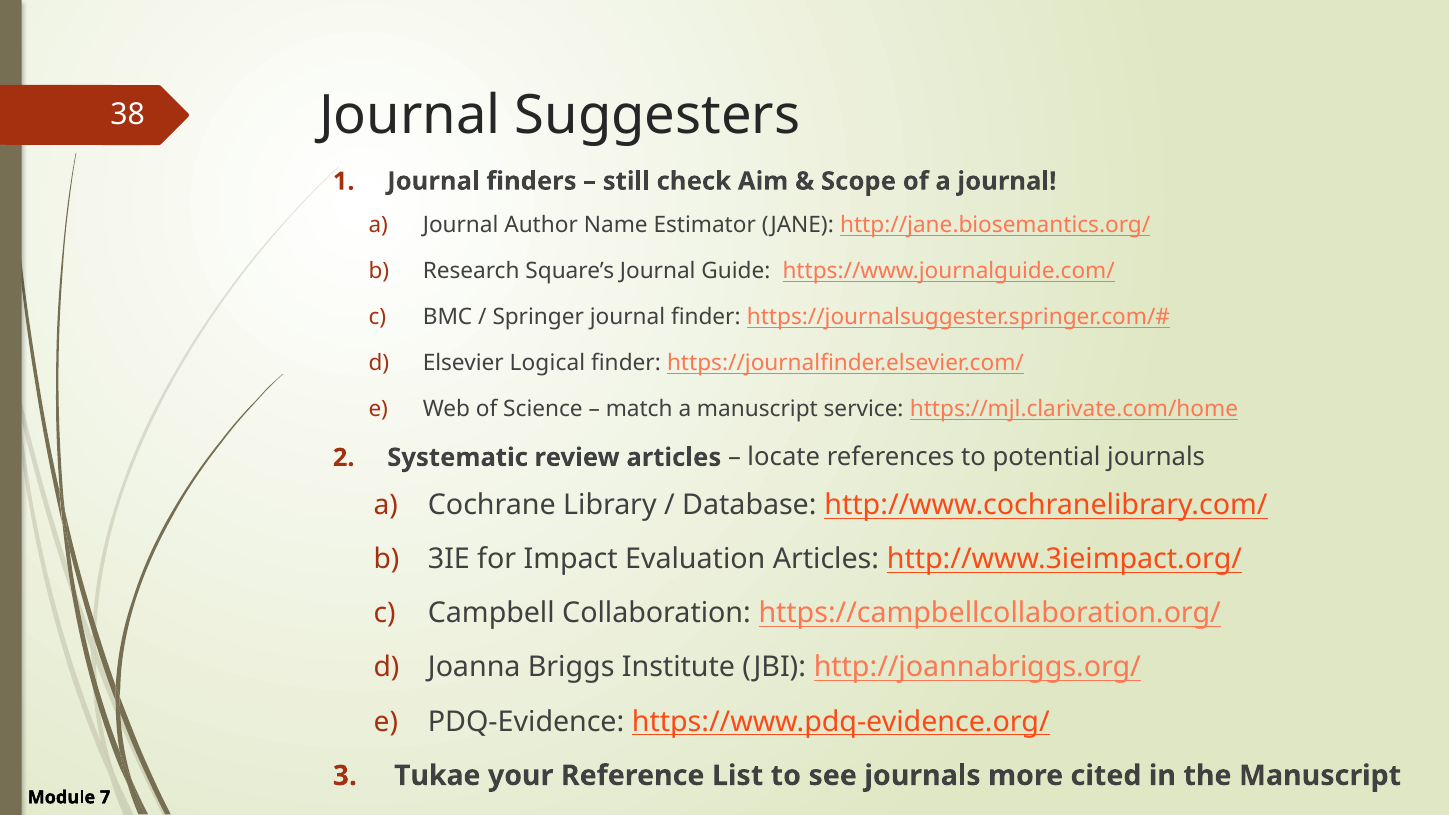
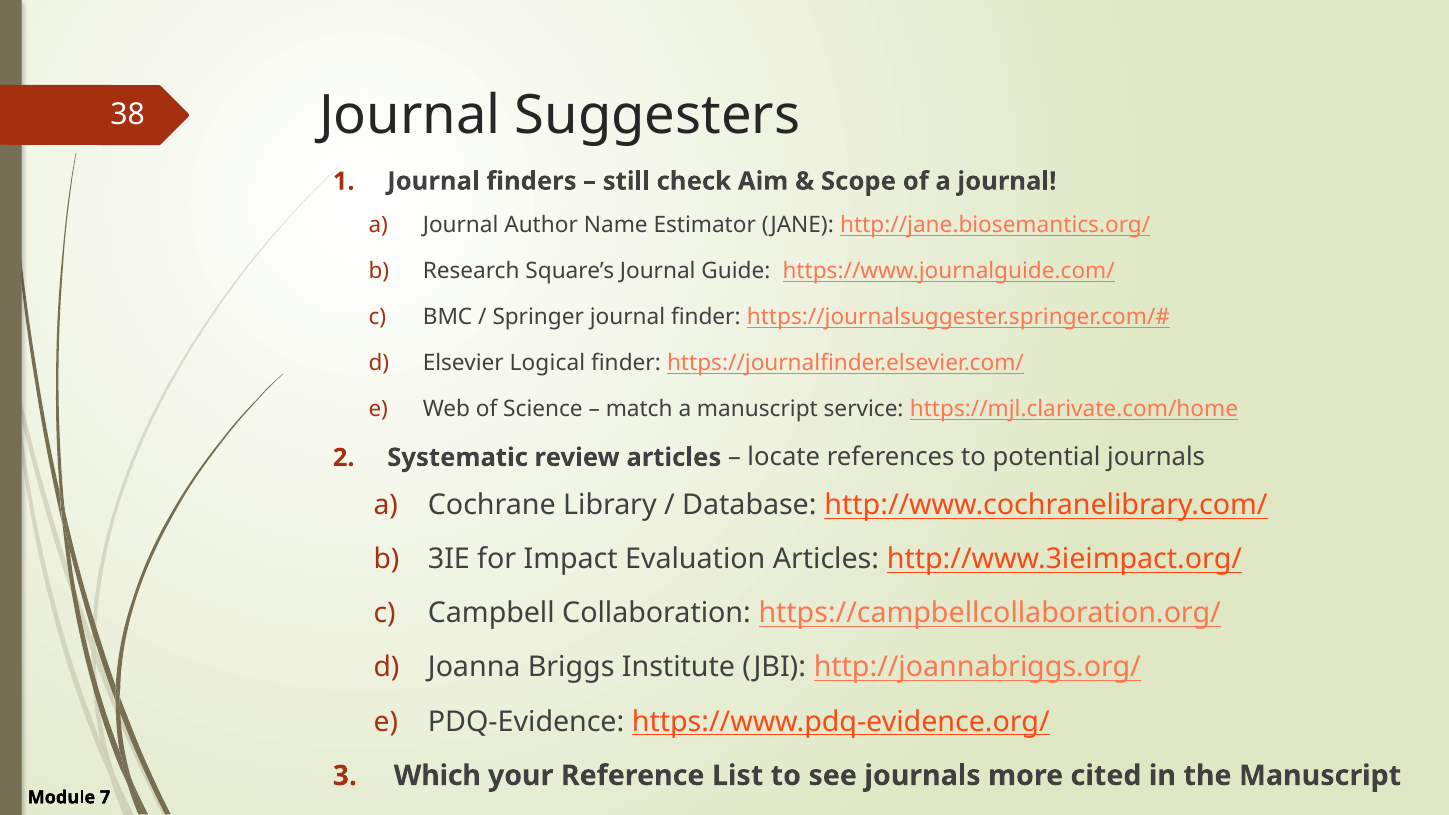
Tukae: Tukae -> Which
